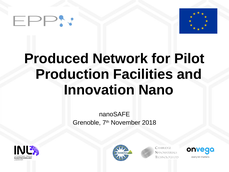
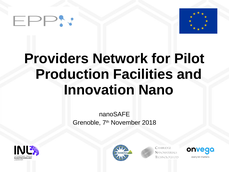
Produced: Produced -> Providers
